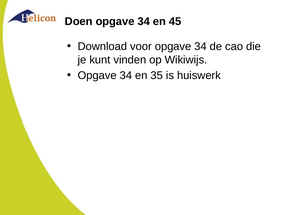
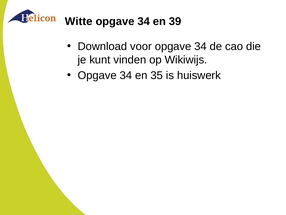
Doen: Doen -> Witte
45: 45 -> 39
